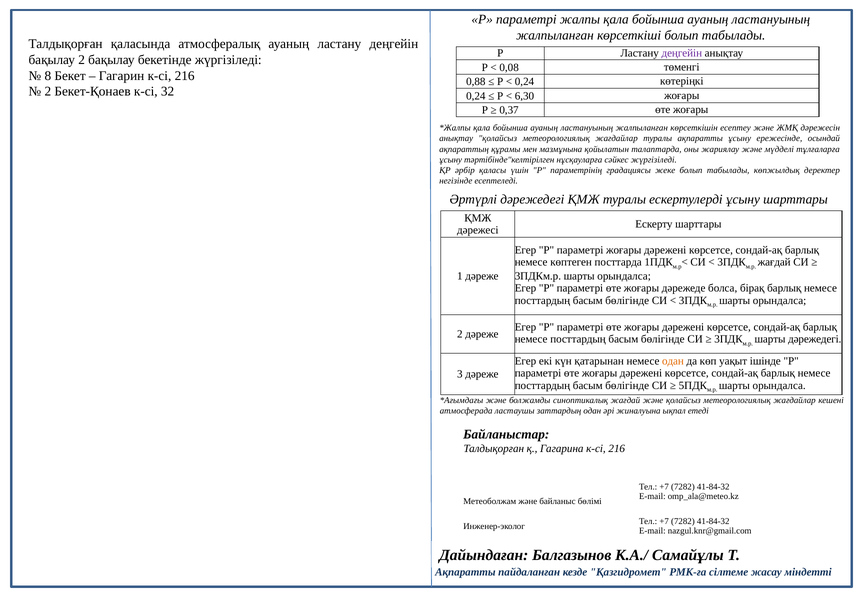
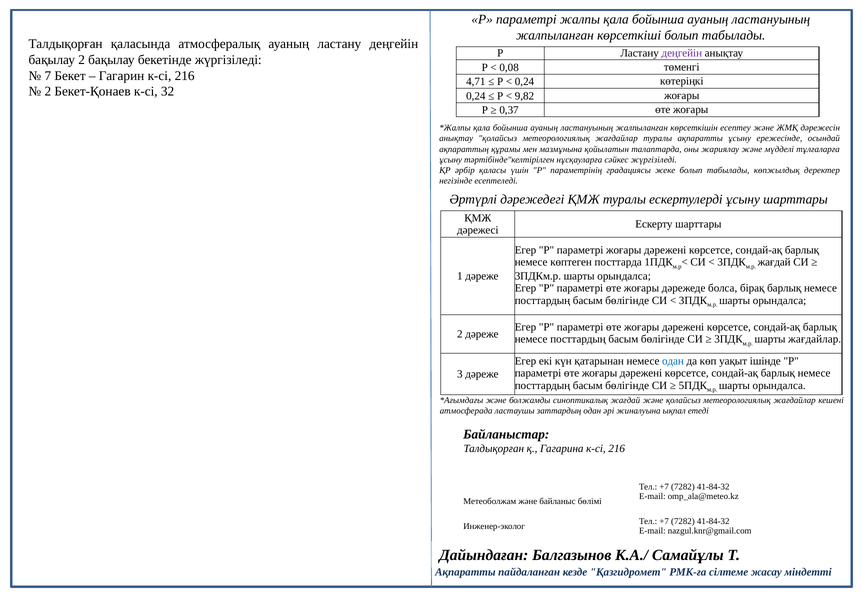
8: 8 -> 7
0,88: 0,88 -> 4,71
6,30: 6,30 -> 9,82
шарты дәрежедегі: дәрежедегі -> жағдайлар
одан at (673, 361) colour: orange -> blue
